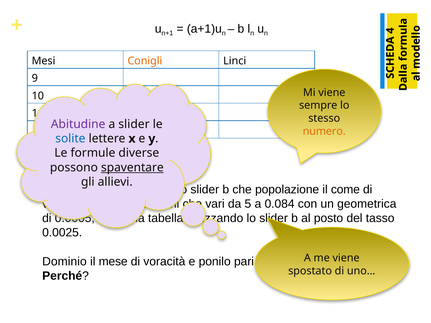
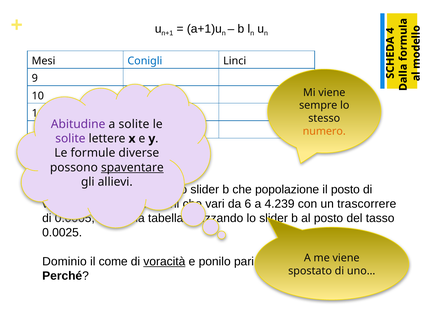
Conigli colour: orange -> blue
a slider: slider -> solite
solite at (70, 139) colour: blue -> purple
il come: come -> posto
5: 5 -> 6
0.084: 0.084 -> 4.239
geometrica: geometrica -> trascorrere
mese: mese -> come
voracità at (164, 262) underline: none -> present
